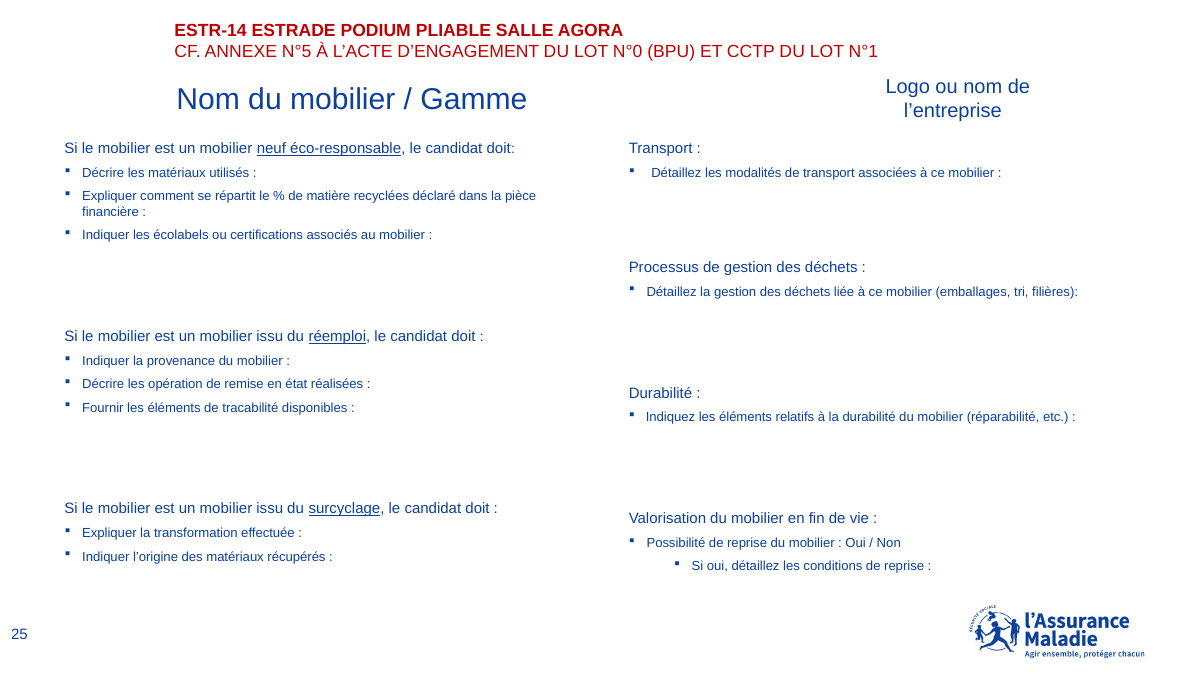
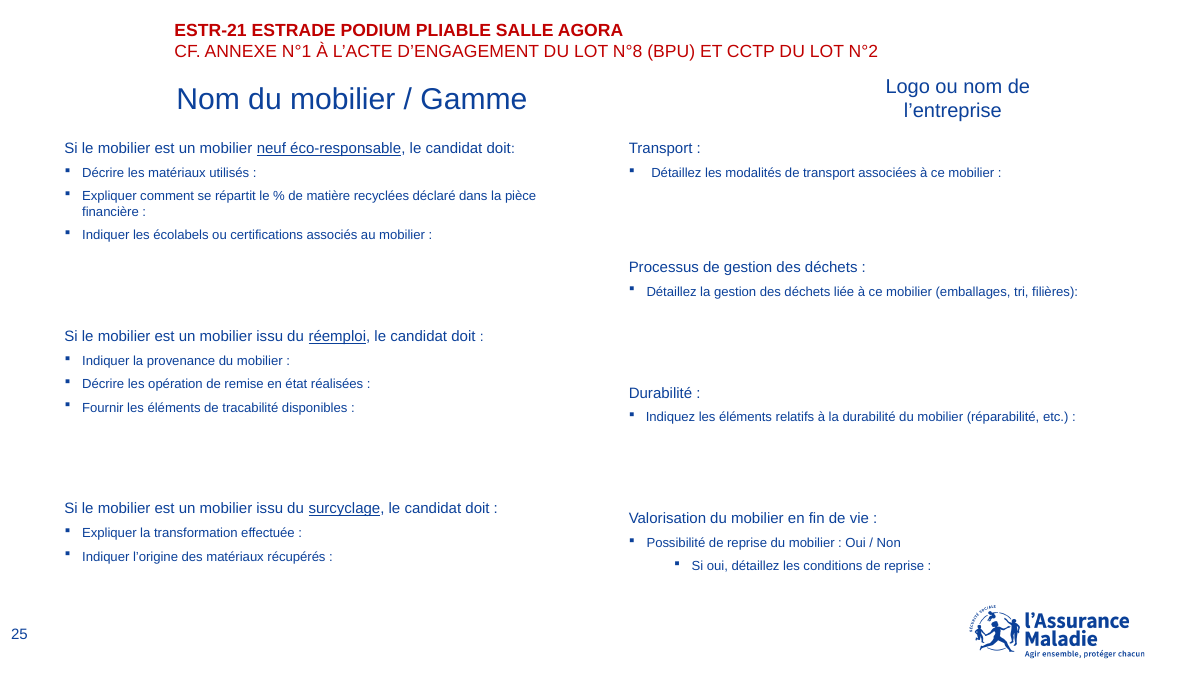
ESTR-14: ESTR-14 -> ESTR-21
N°5: N°5 -> N°1
N°0: N°0 -> N°8
N°1: N°1 -> N°2
